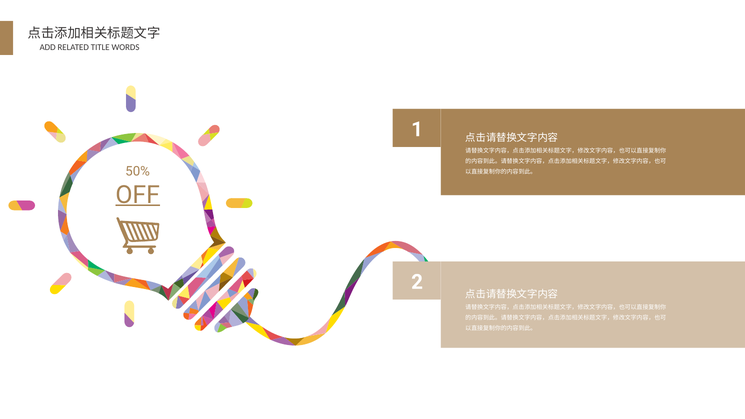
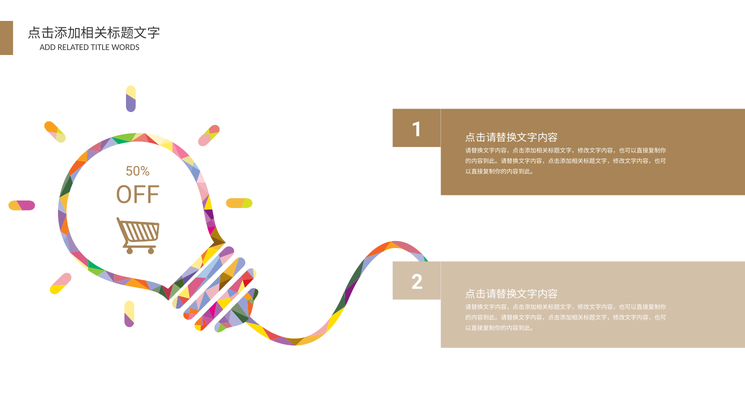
OFF underline: present -> none
